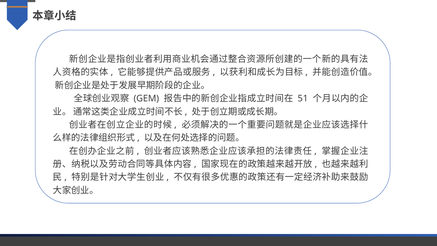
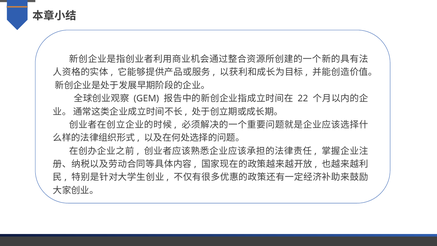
51: 51 -> 22
